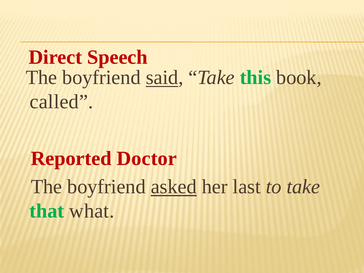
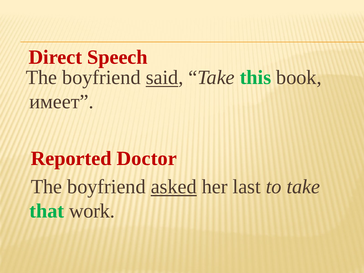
called: called -> имеет
what: what -> work
